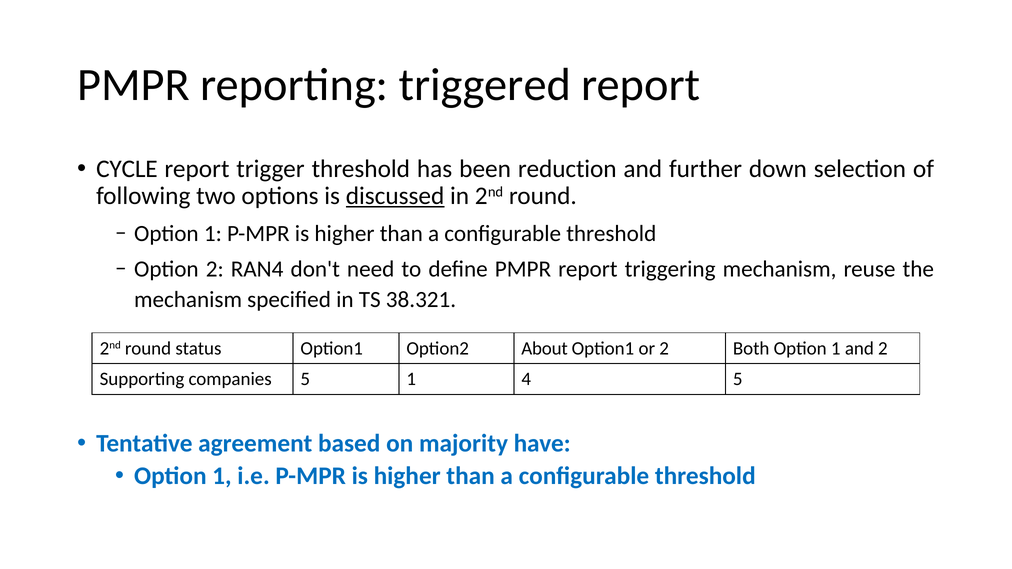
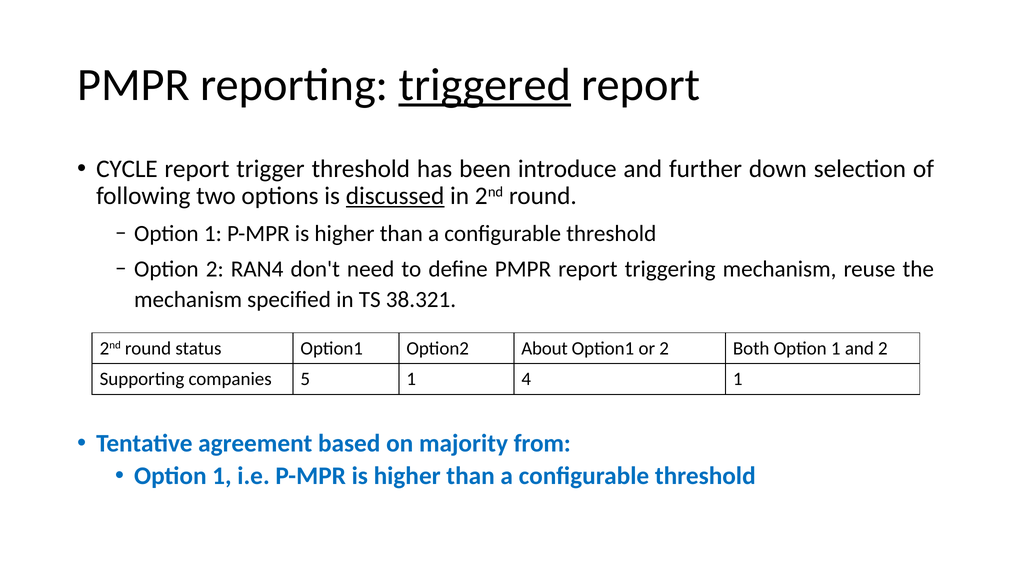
triggered underline: none -> present
reduction: reduction -> introduce
4 5: 5 -> 1
have: have -> from
